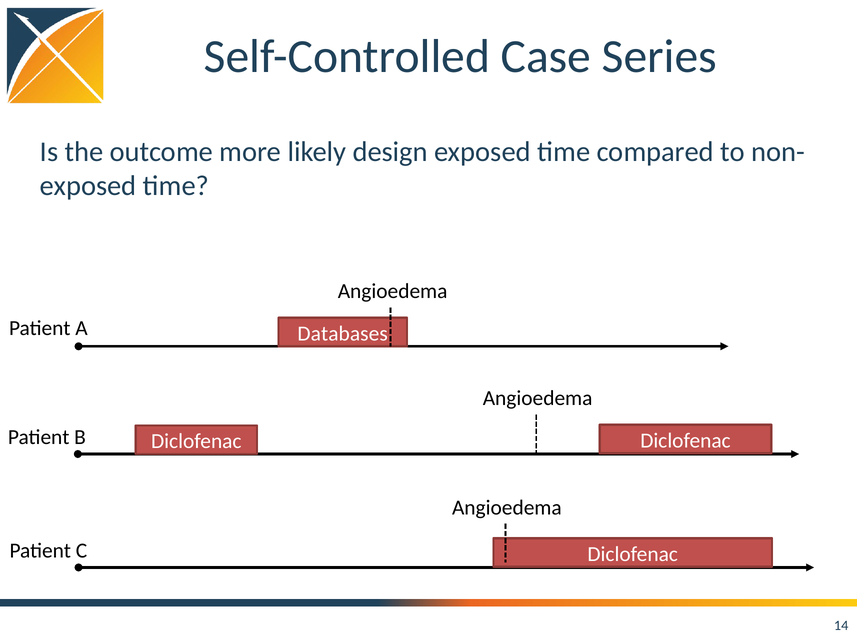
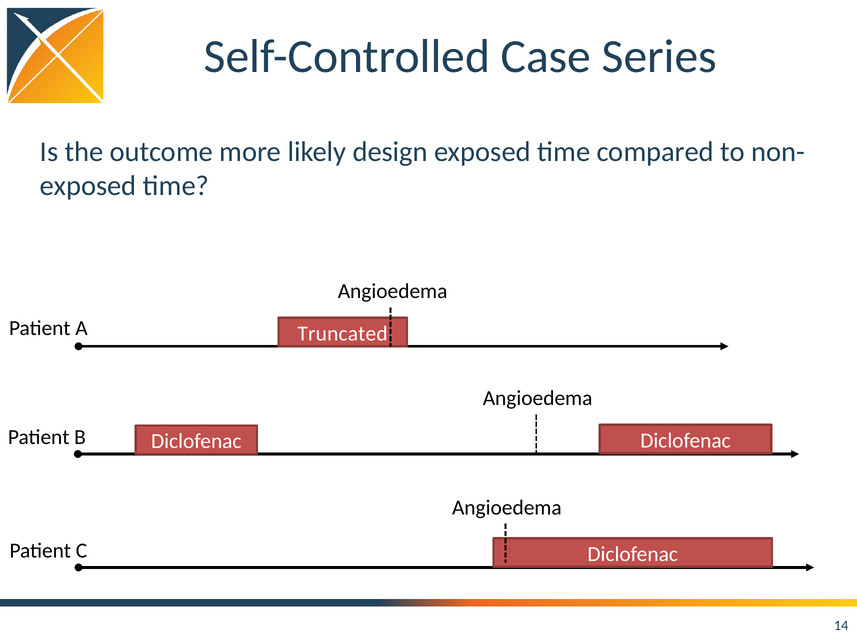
Databases: Databases -> Truncated
